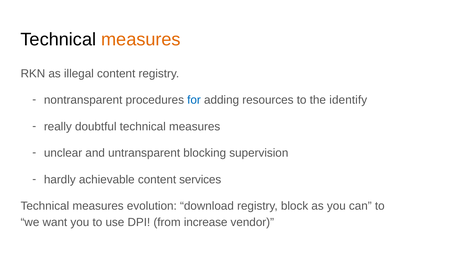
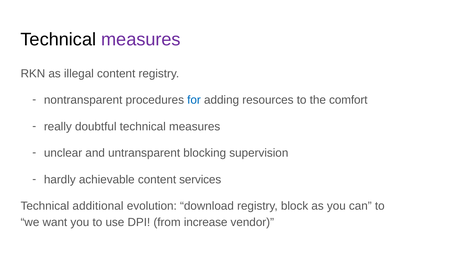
measures at (141, 40) colour: orange -> purple
identify: identify -> comfort
measures at (98, 206): measures -> additional
